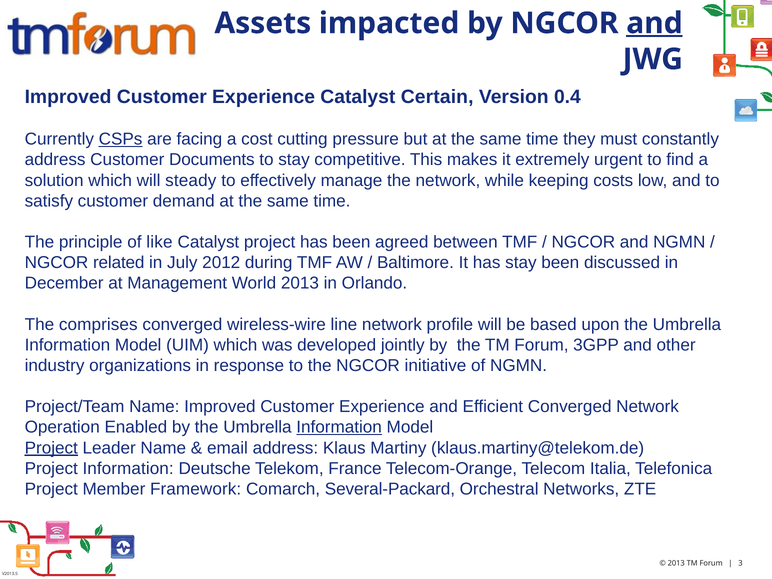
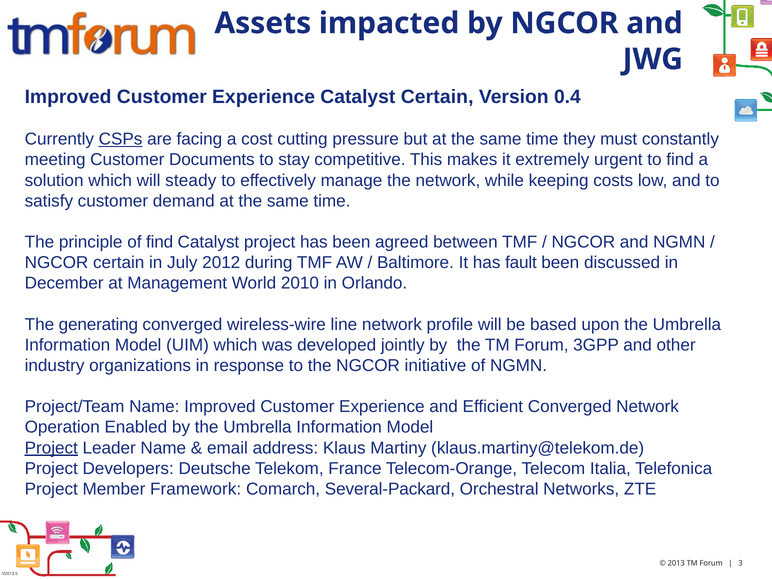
and at (654, 23) underline: present -> none
address at (55, 160): address -> meeting
of like: like -> find
NGCOR related: related -> certain
has stay: stay -> fault
World 2013: 2013 -> 2010
comprises: comprises -> generating
Information at (339, 427) underline: present -> none
Project Information: Information -> Developers
